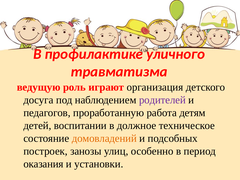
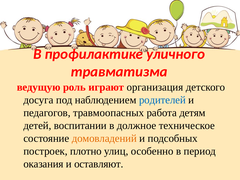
родителей colour: purple -> blue
проработанную: проработанную -> травмоопасных
занозы: занозы -> плотно
установки: установки -> оставляют
